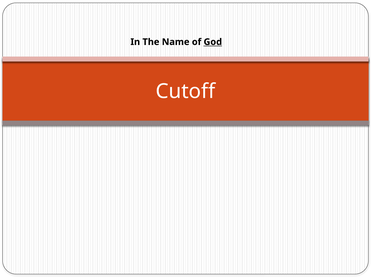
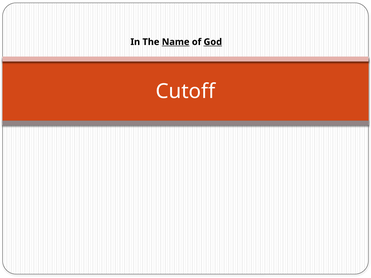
Name underline: none -> present
